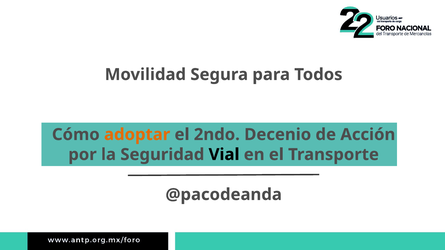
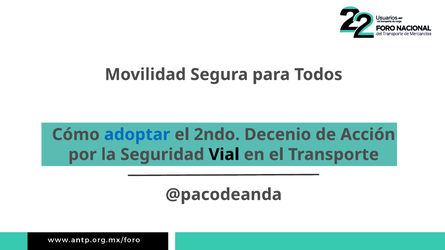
adoptar colour: orange -> blue
